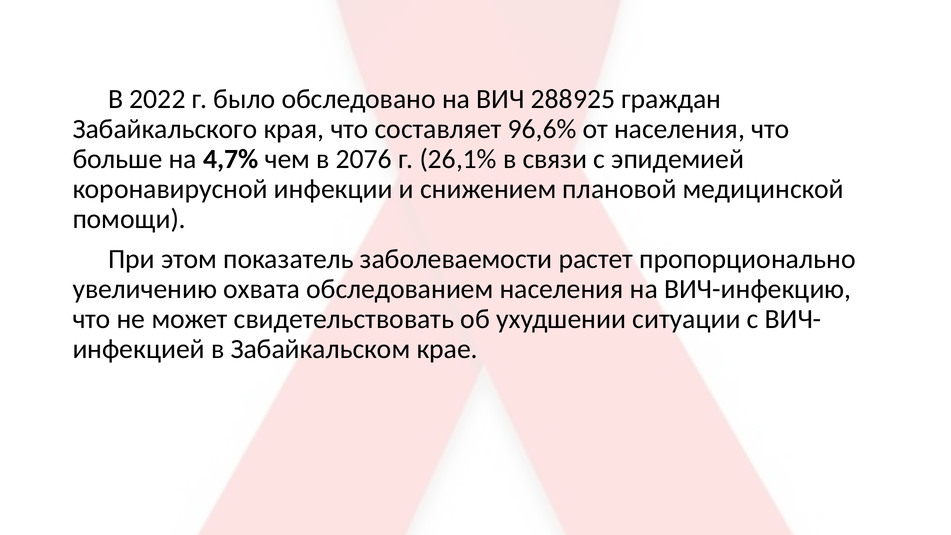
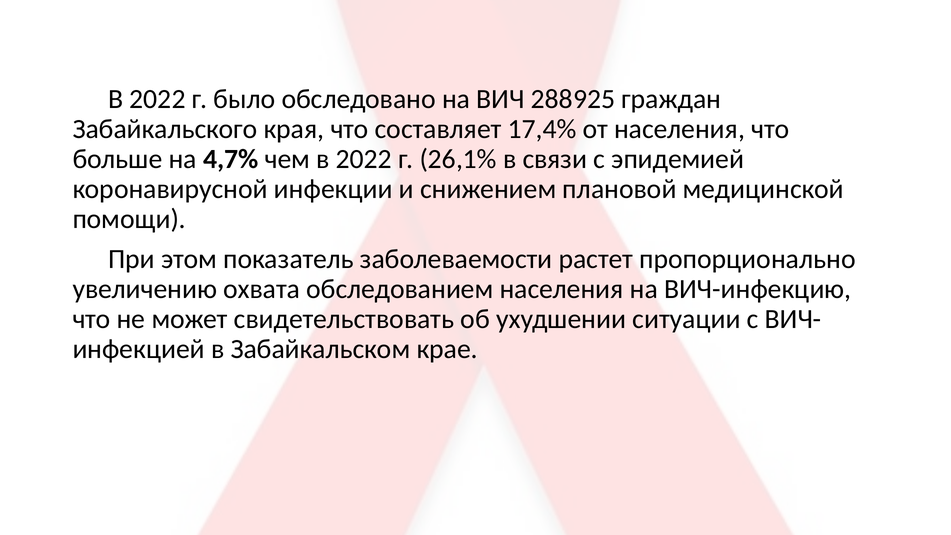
96,6%: 96,6% -> 17,4%
чем в 2076: 2076 -> 2022
